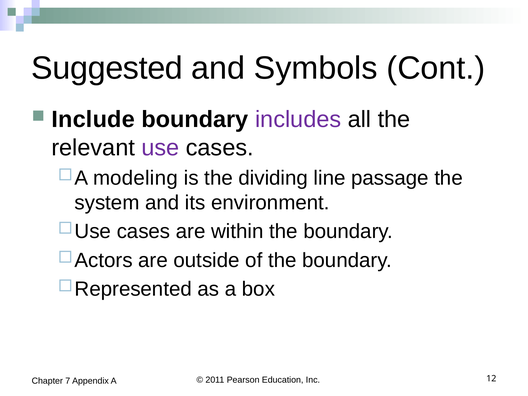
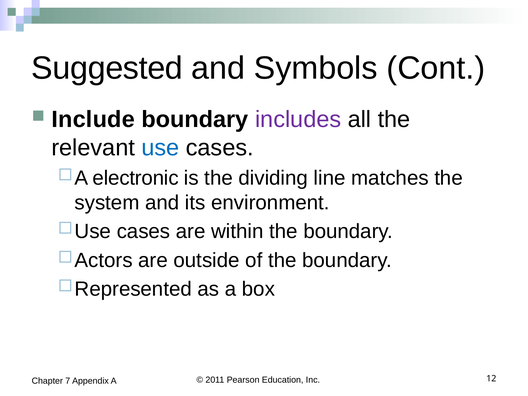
use colour: purple -> blue
modeling: modeling -> electronic
passage: passage -> matches
